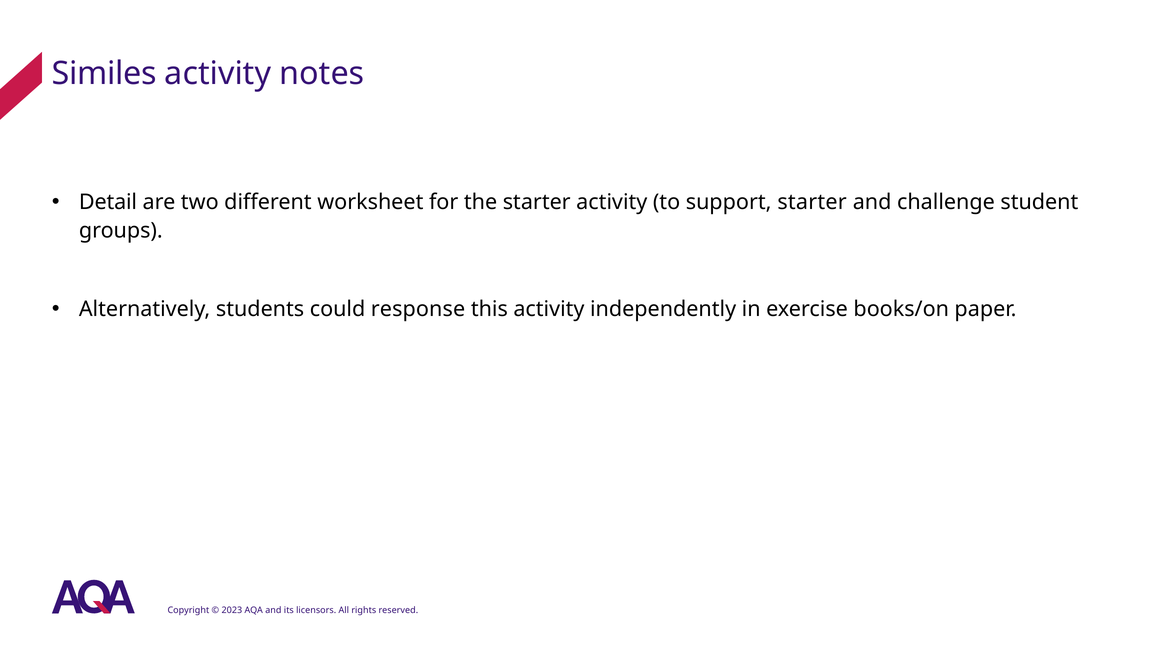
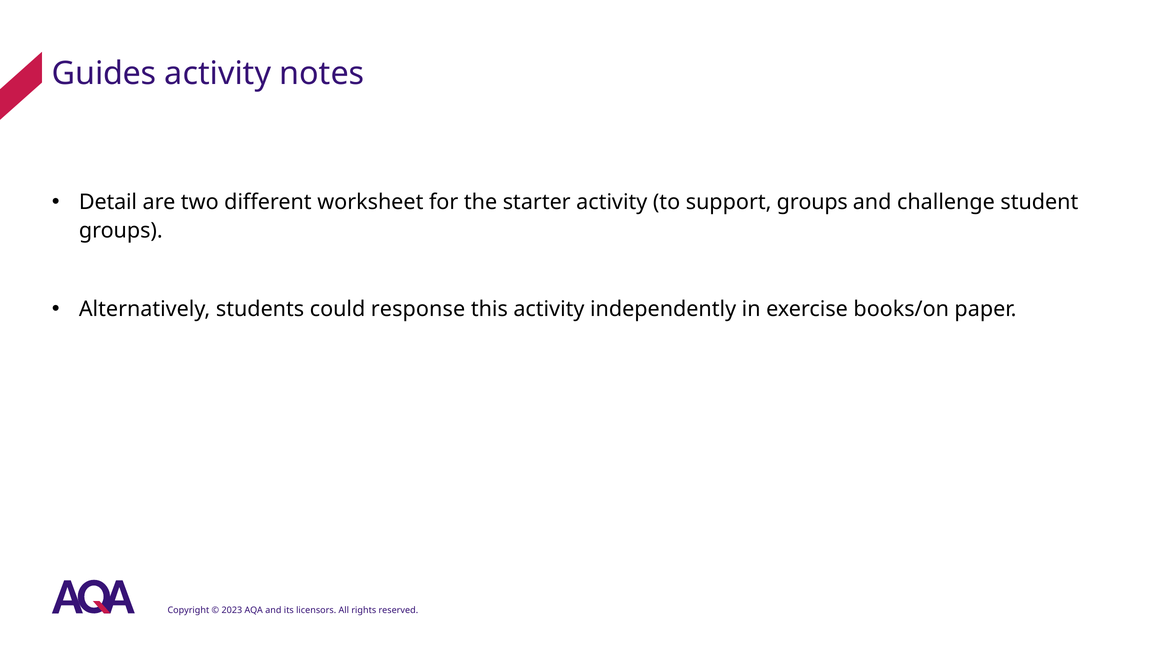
Similes: Similes -> Guides
support starter: starter -> groups
